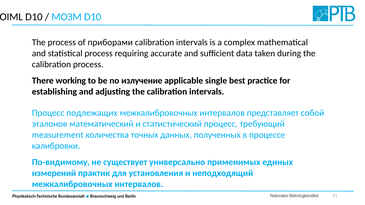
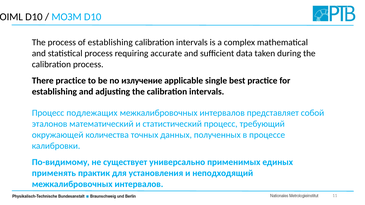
of приборами: приборами -> establishing
There working: working -> practice
measurement: measurement -> окружающей
измерений: измерений -> применять
